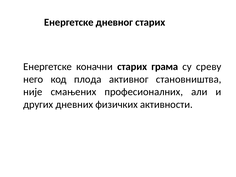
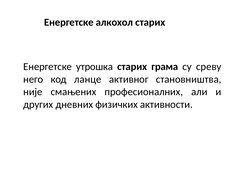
дневног: дневног -> алкохoл
коначни: коначни -> утрошка
плода: плода -> ланце
